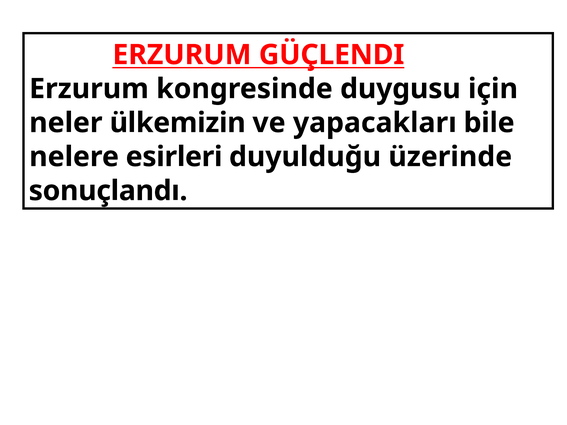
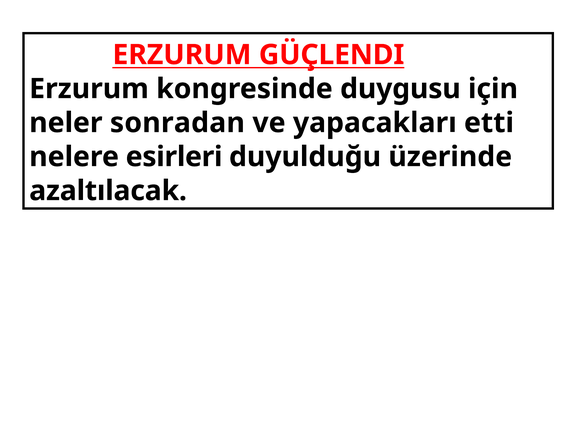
ülkemizin: ülkemizin -> sonradan
bile: bile -> etti
sonuçlandı: sonuçlandı -> azaltılacak
